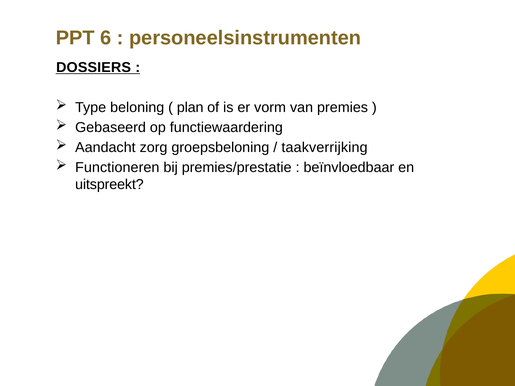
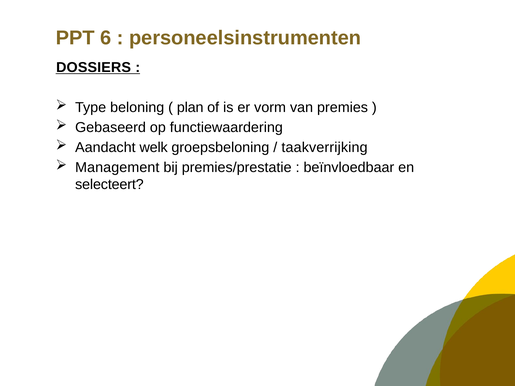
zorg: zorg -> welk
Functioneren: Functioneren -> Management
uitspreekt: uitspreekt -> selecteert
